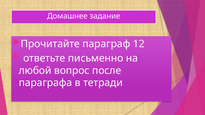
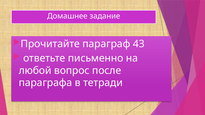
12: 12 -> 43
